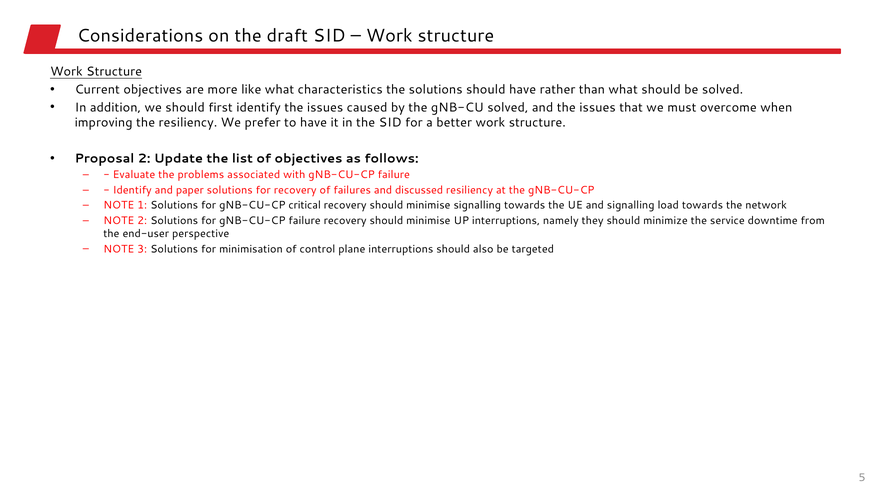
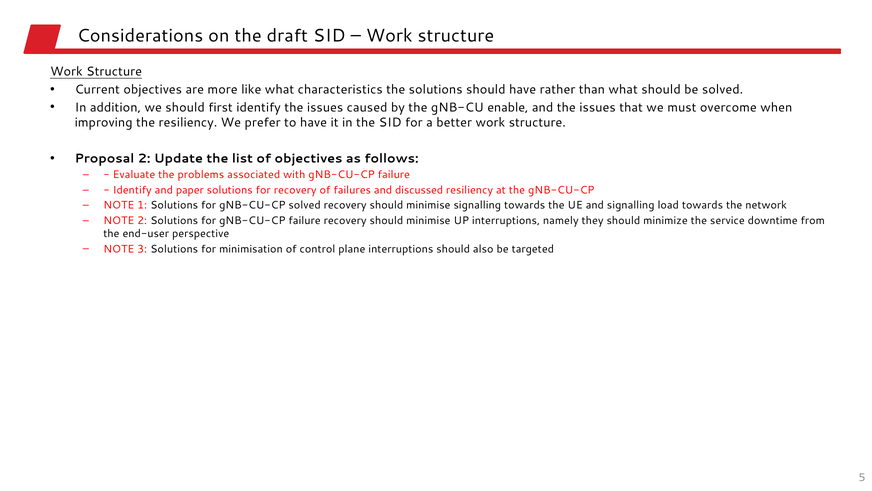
gNB-CU solved: solved -> enable
gNB-CU-CP critical: critical -> solved
